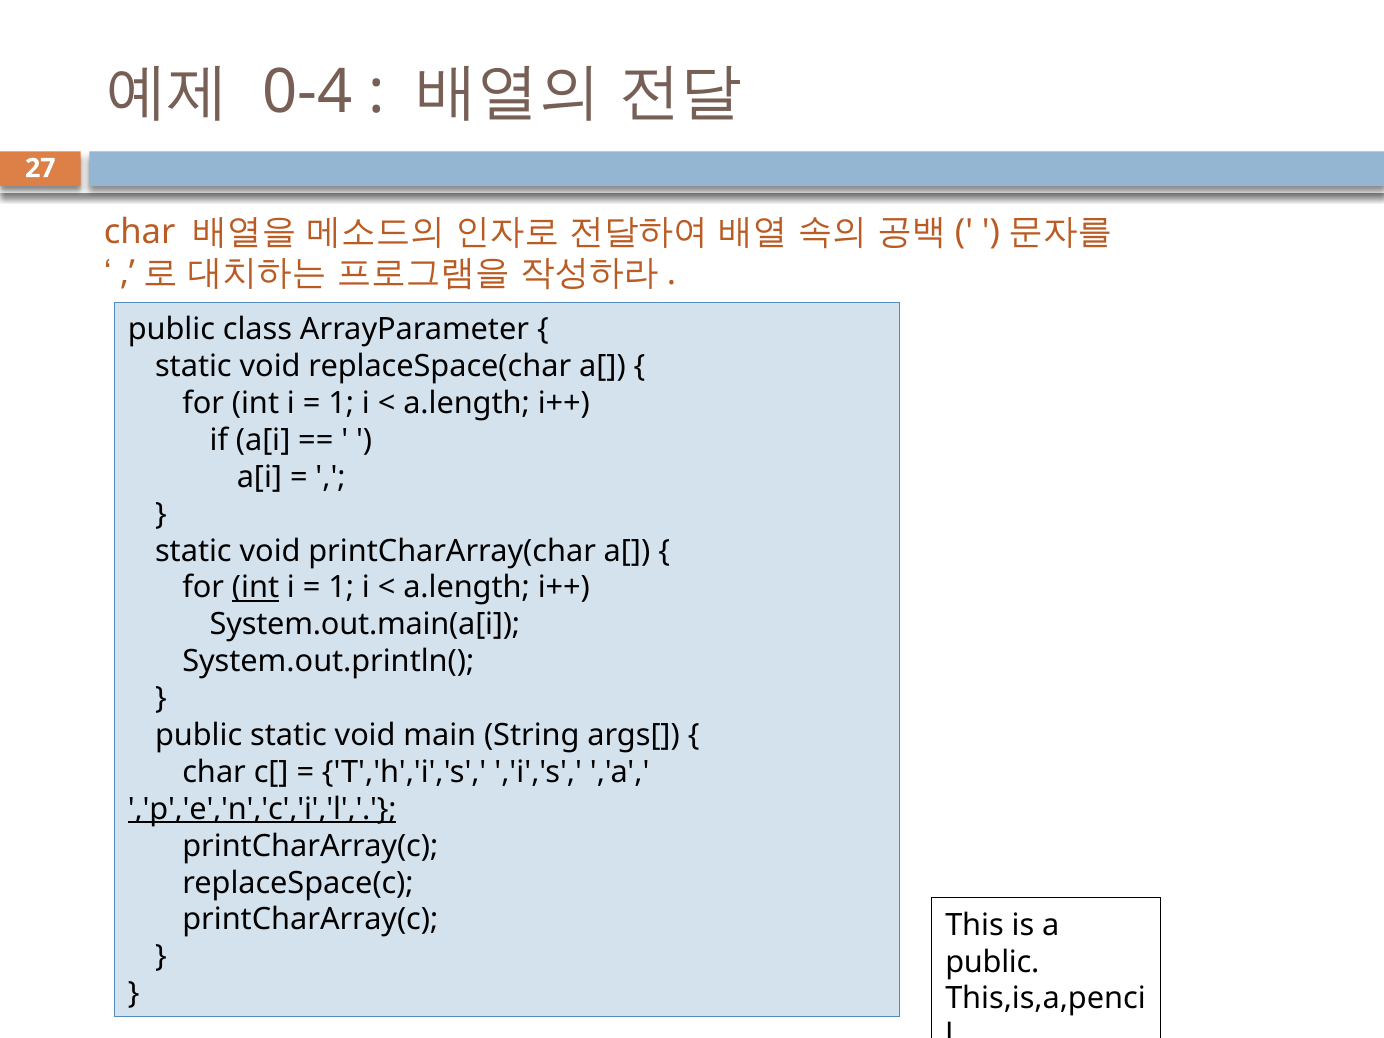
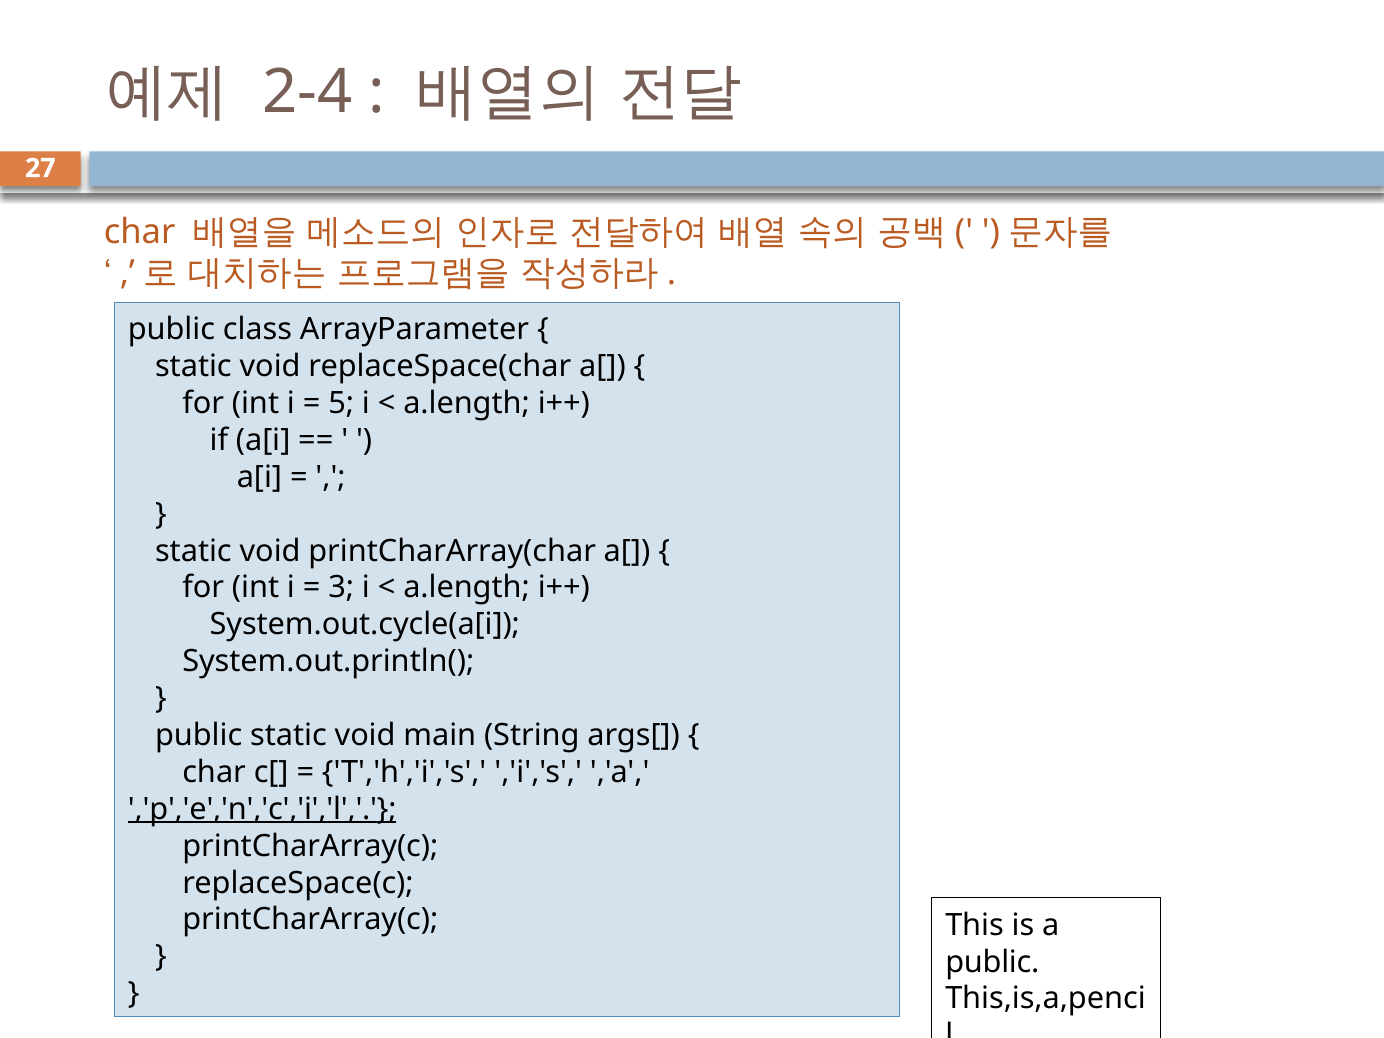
0-4: 0-4 -> 2-4
1 at (341, 403): 1 -> 5
int at (256, 588) underline: present -> none
1 at (341, 588): 1 -> 3
System.out.main(a[i: System.out.main(a[i -> System.out.cycle(a[i
